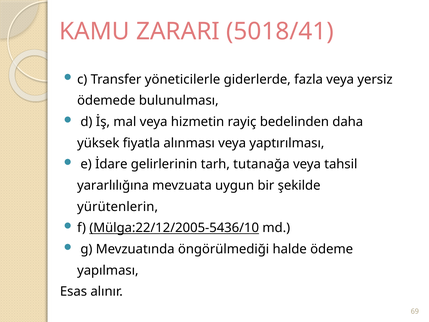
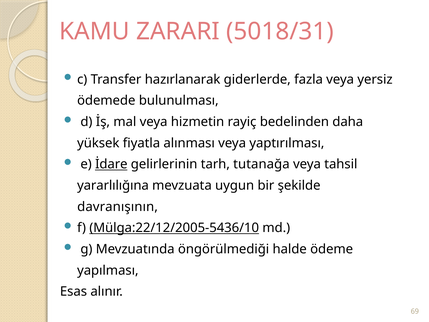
5018/41: 5018/41 -> 5018/31
yöneticilerle: yöneticilerle -> hazırlanarak
İdare underline: none -> present
yürütenlerin: yürütenlerin -> davranışının
